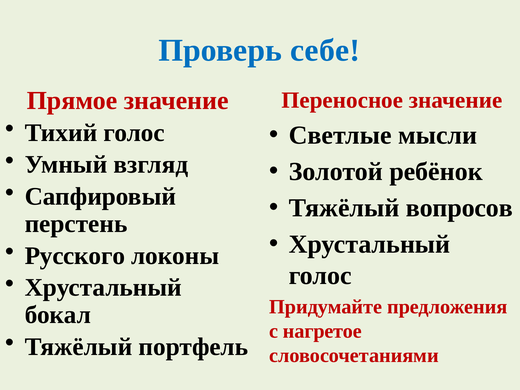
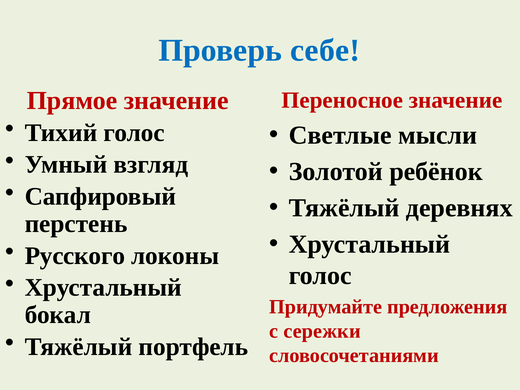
вопросов: вопросов -> деревнях
нагретое: нагретое -> сережки
